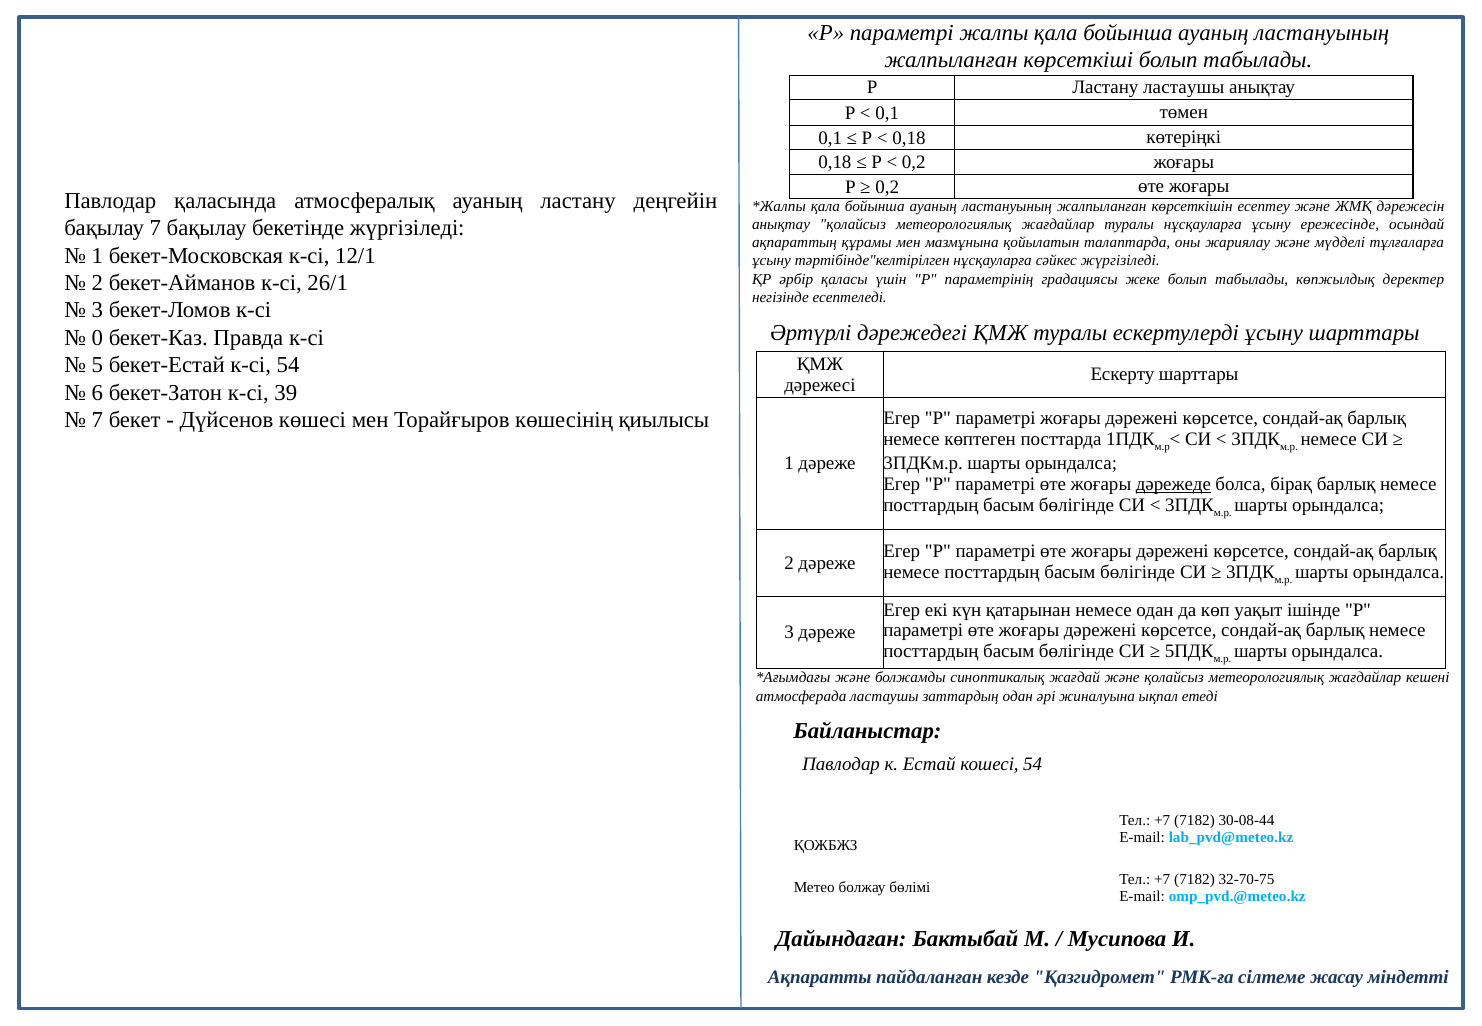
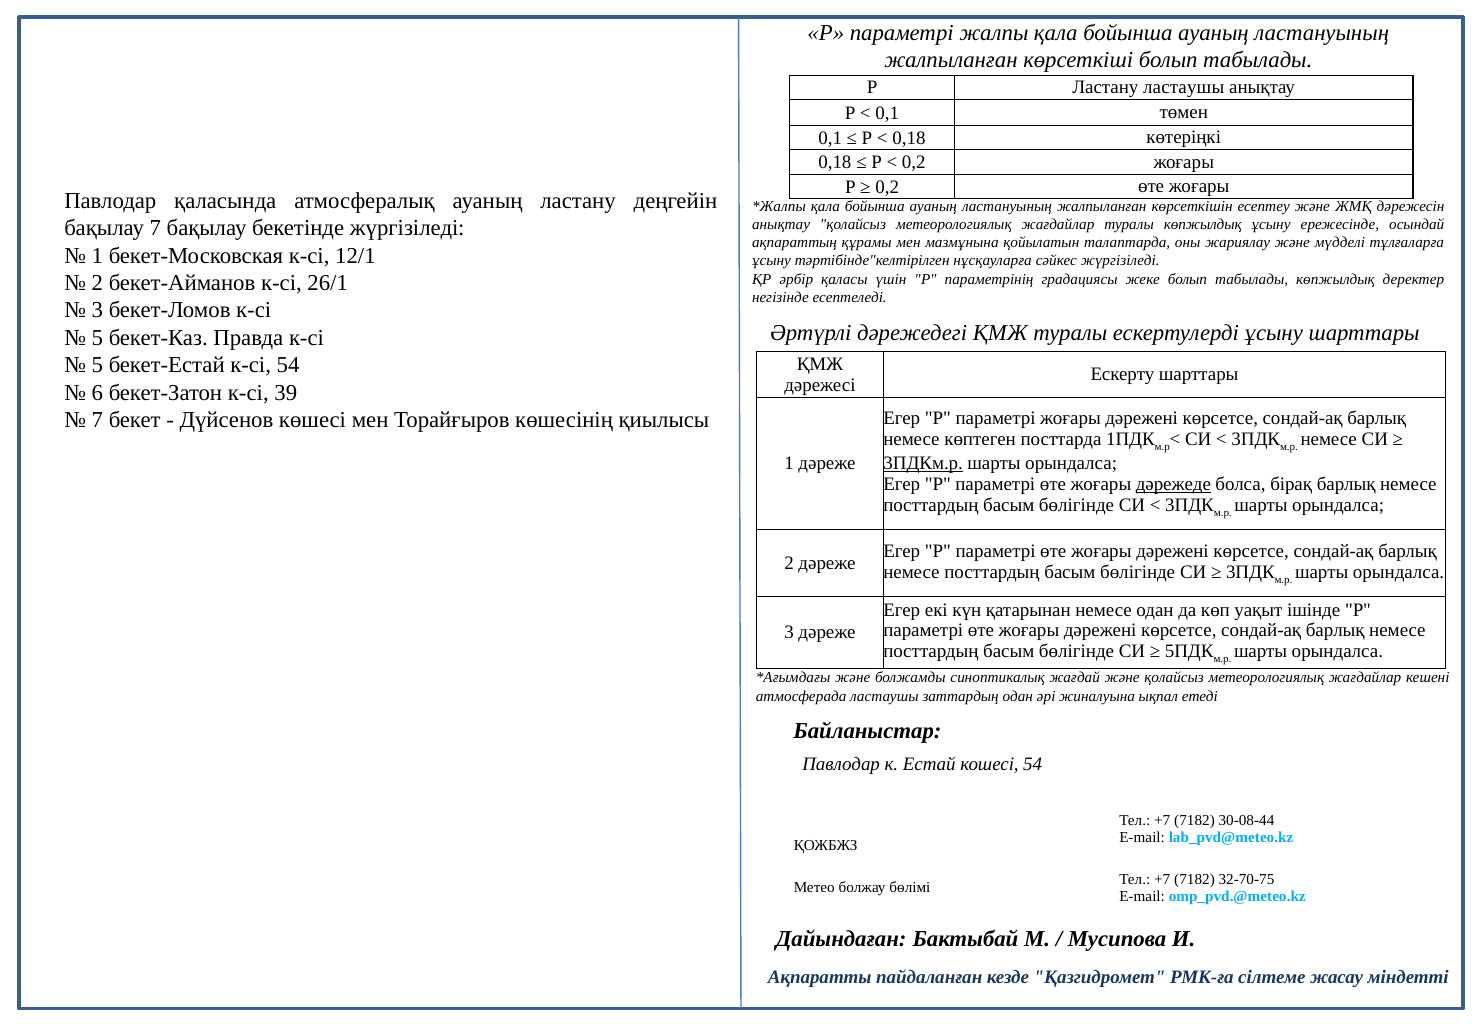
туралы нұсқауларға: нұсқауларға -> көпжылдық
0 at (97, 338): 0 -> 5
3ПДКм.р underline: none -> present
